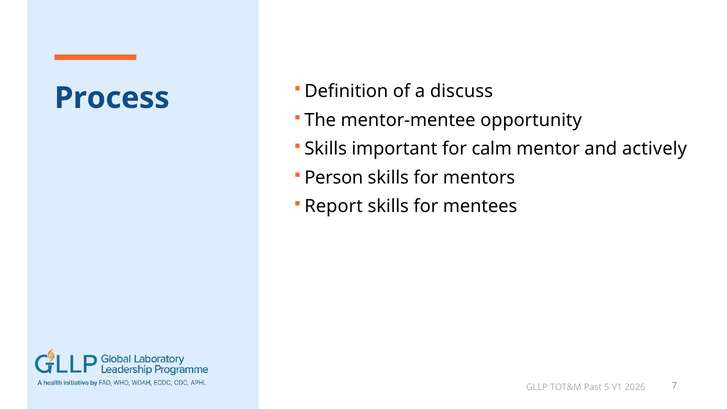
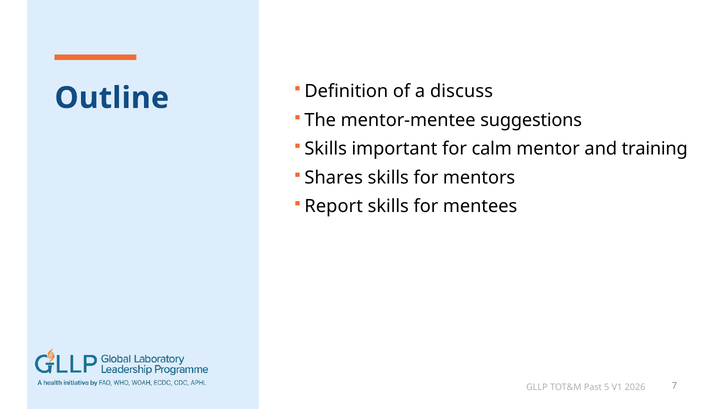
Process: Process -> Outline
opportunity: opportunity -> suggestions
actively: actively -> training
Person: Person -> Shares
